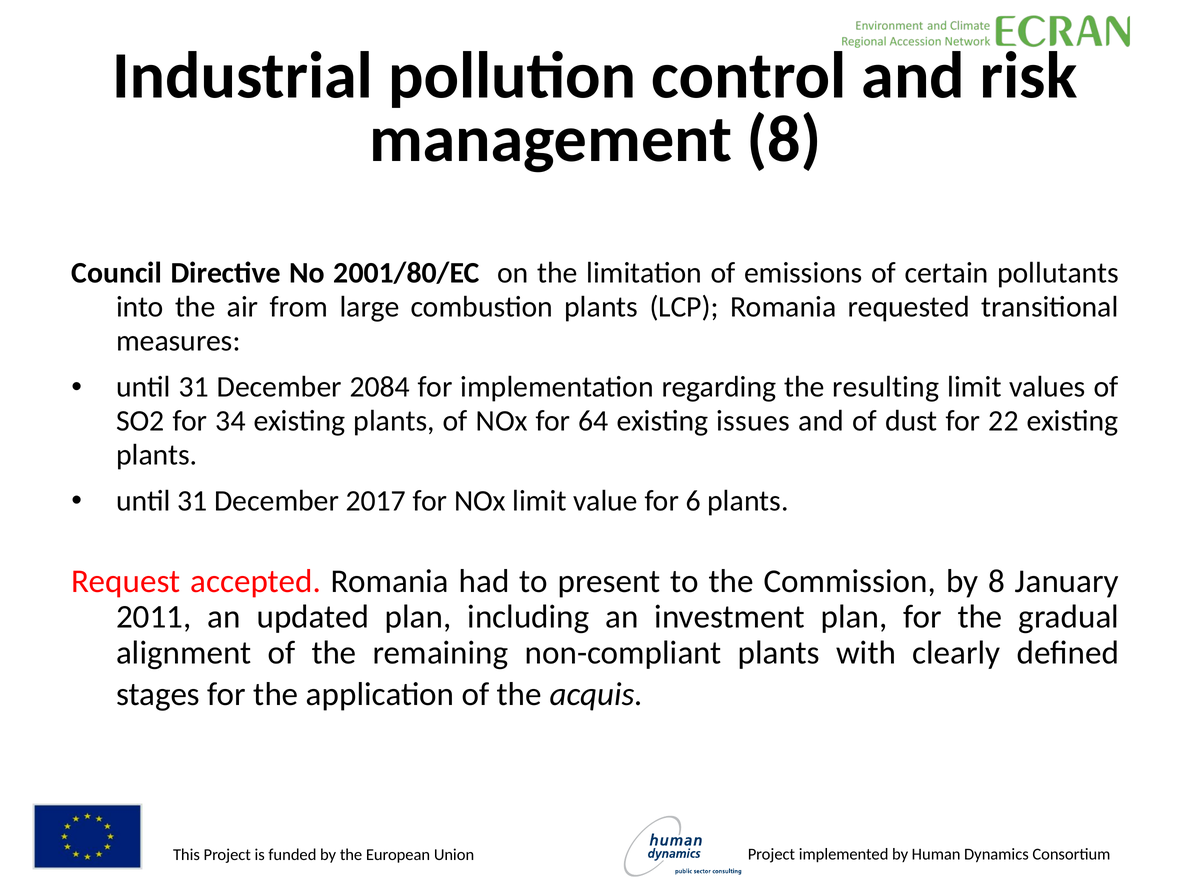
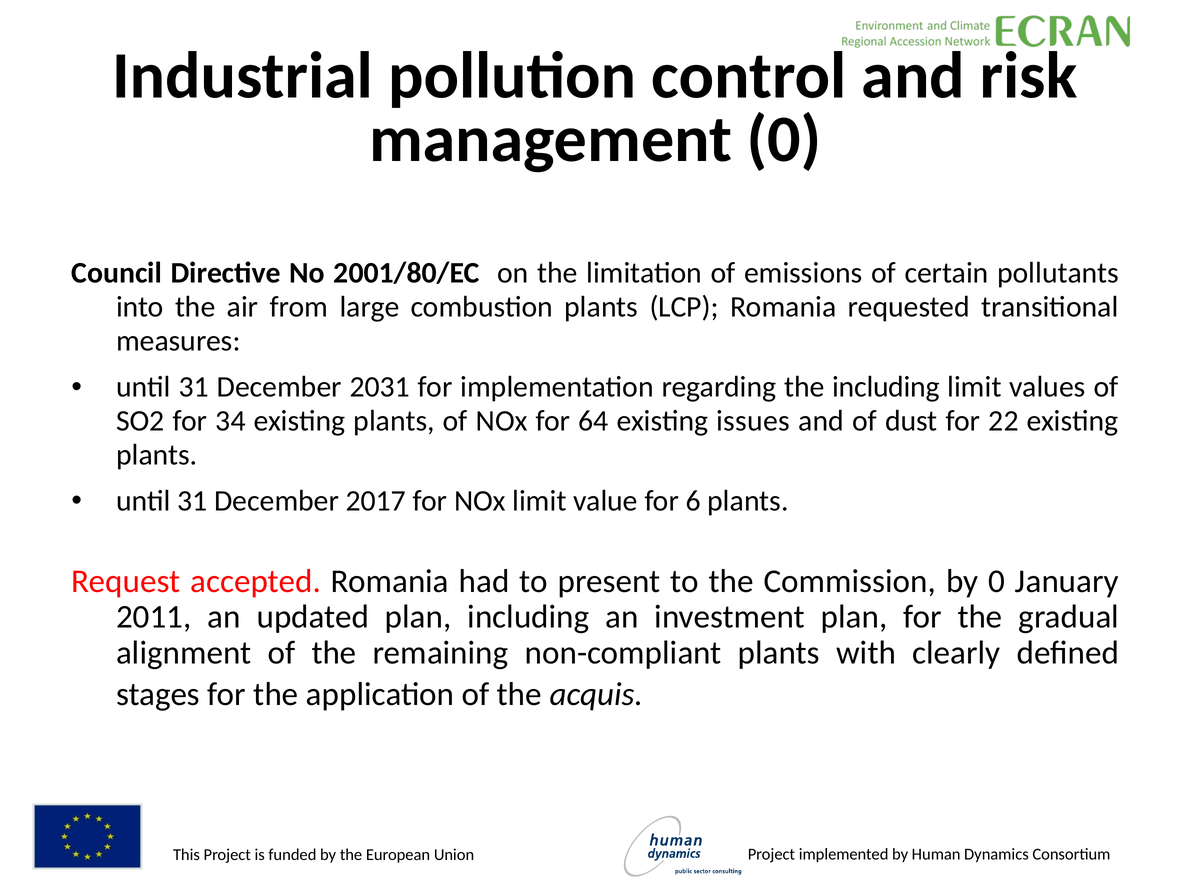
management 8: 8 -> 0
2084: 2084 -> 2031
the resulting: resulting -> including
by 8: 8 -> 0
